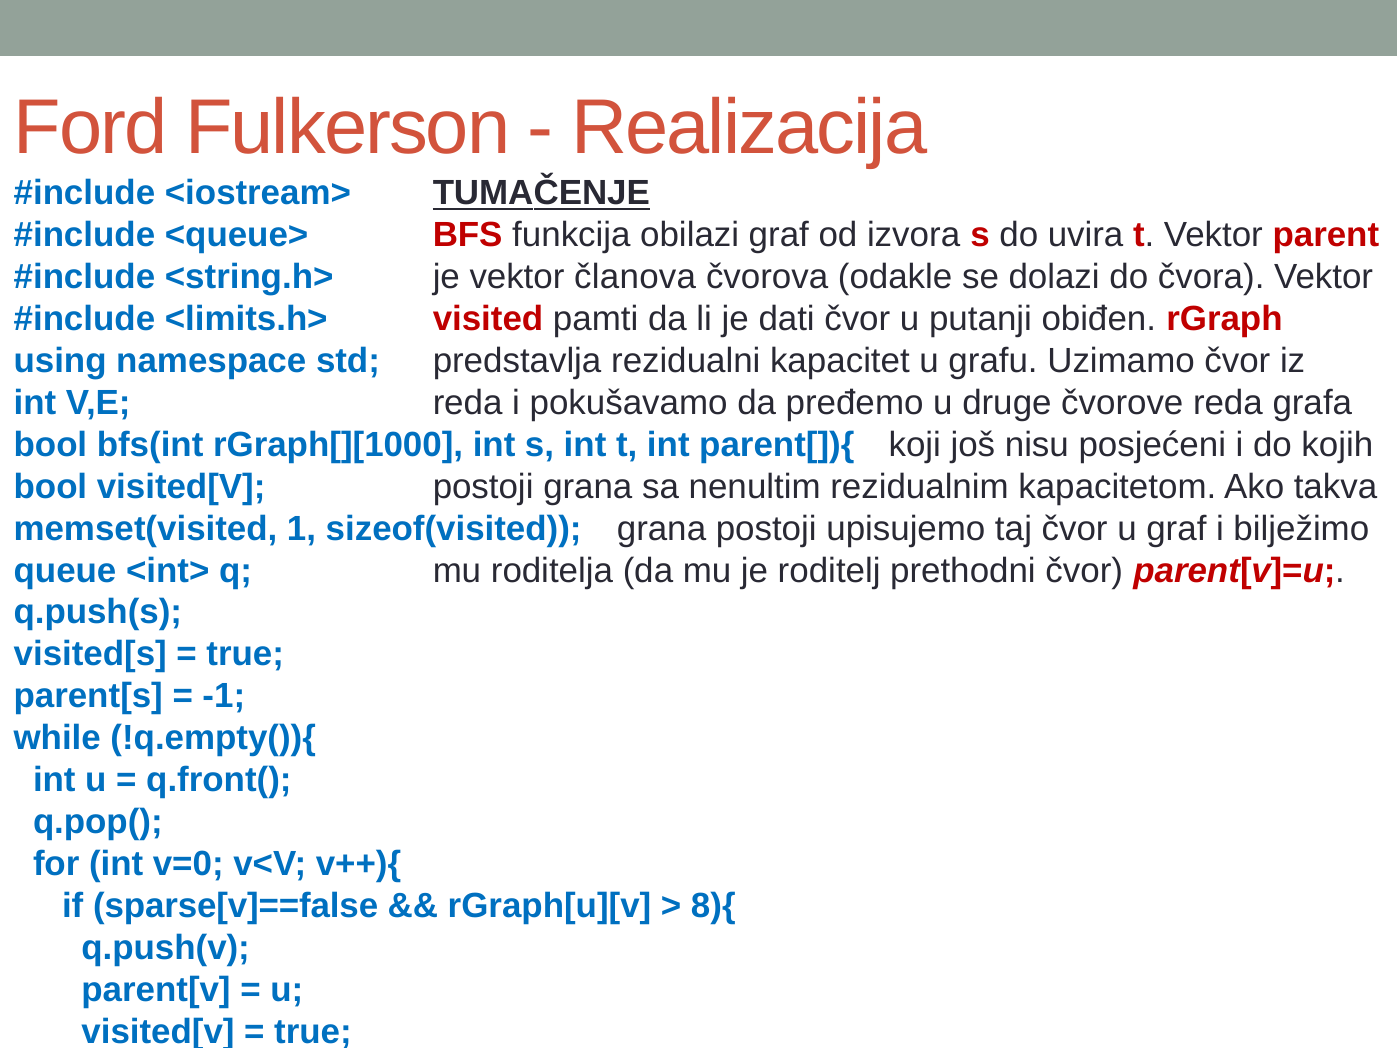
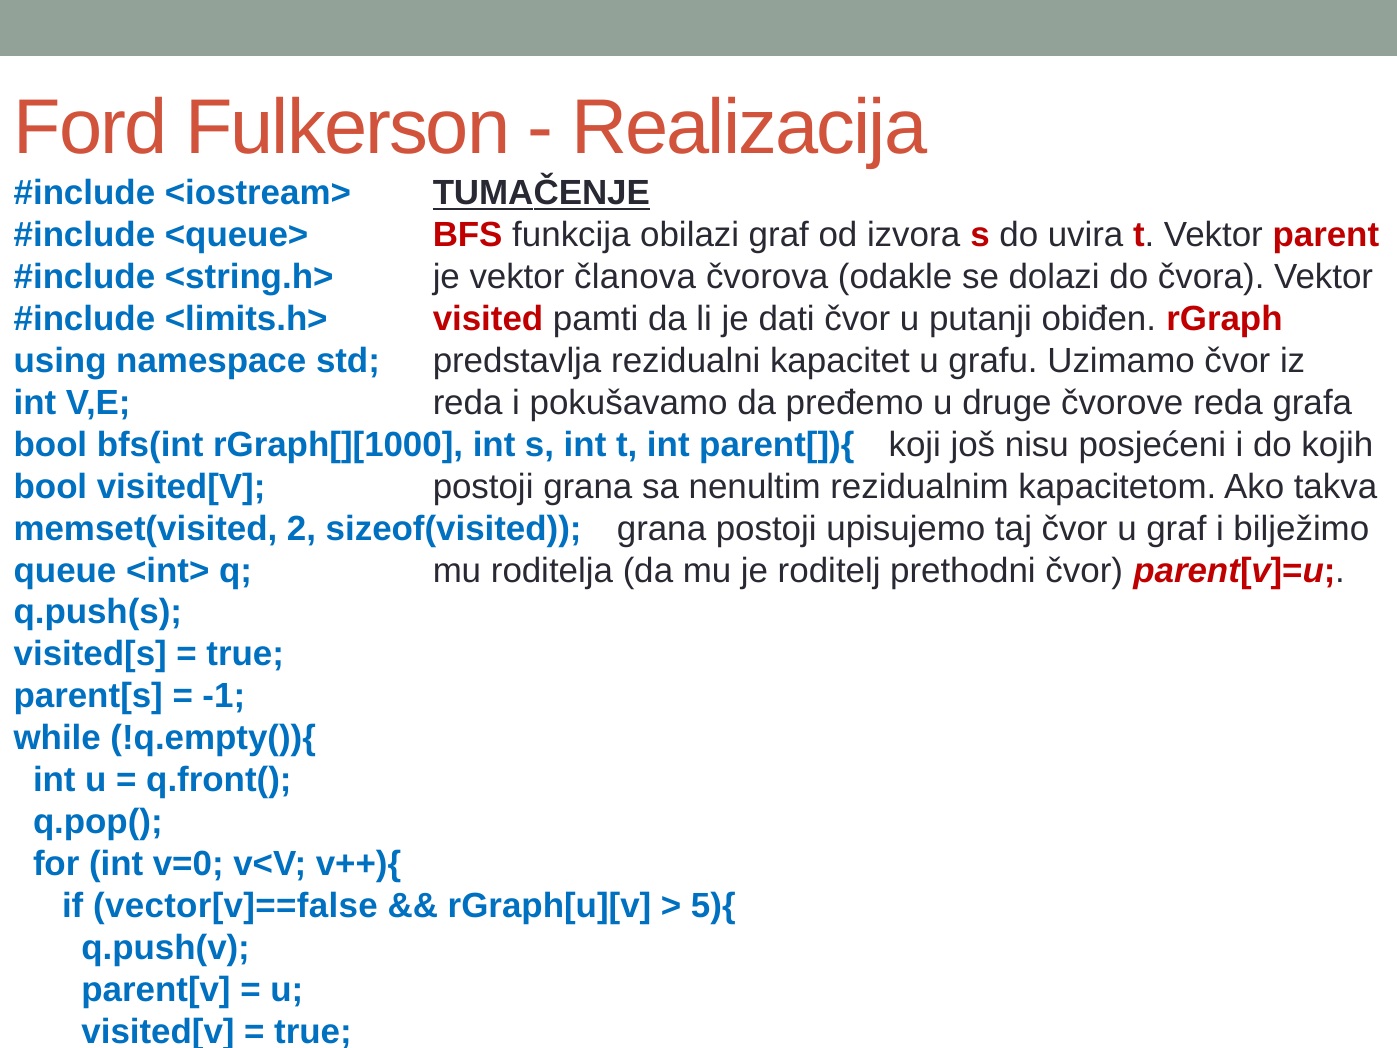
1: 1 -> 2
sparse[v]==false: sparse[v]==false -> vector[v]==false
8){: 8){ -> 5){
